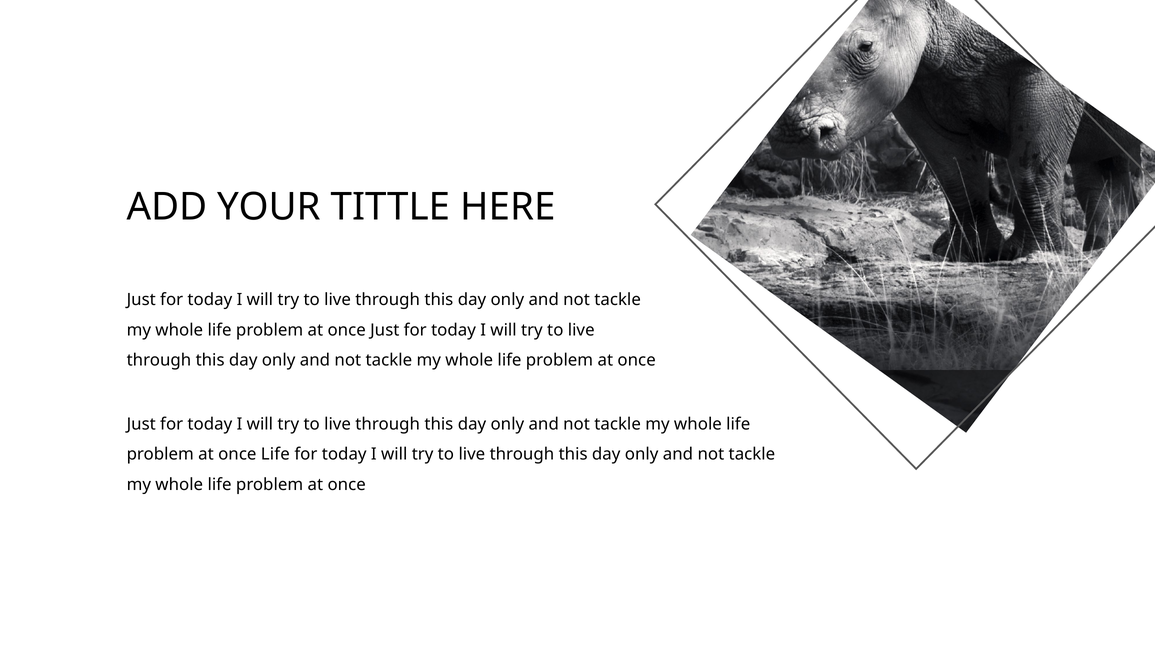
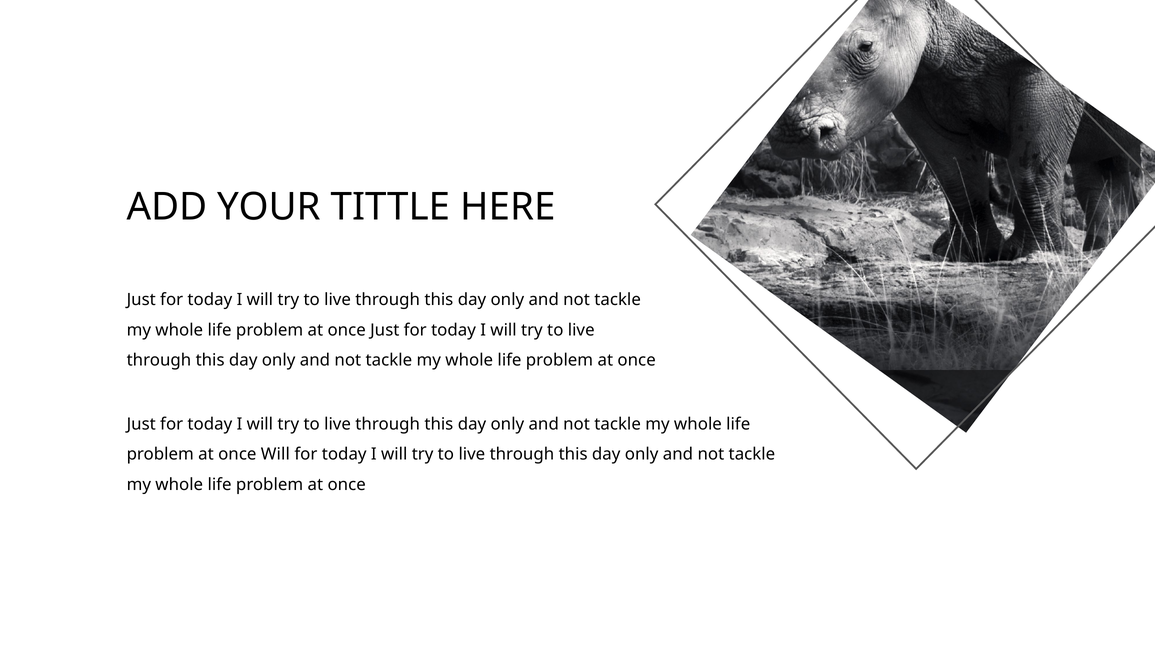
once Life: Life -> Will
